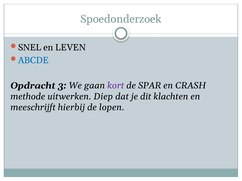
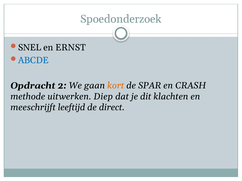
LEVEN: LEVEN -> ERNST
3: 3 -> 2
kort colour: purple -> orange
hierbij: hierbij -> leeftijd
lopen: lopen -> direct
